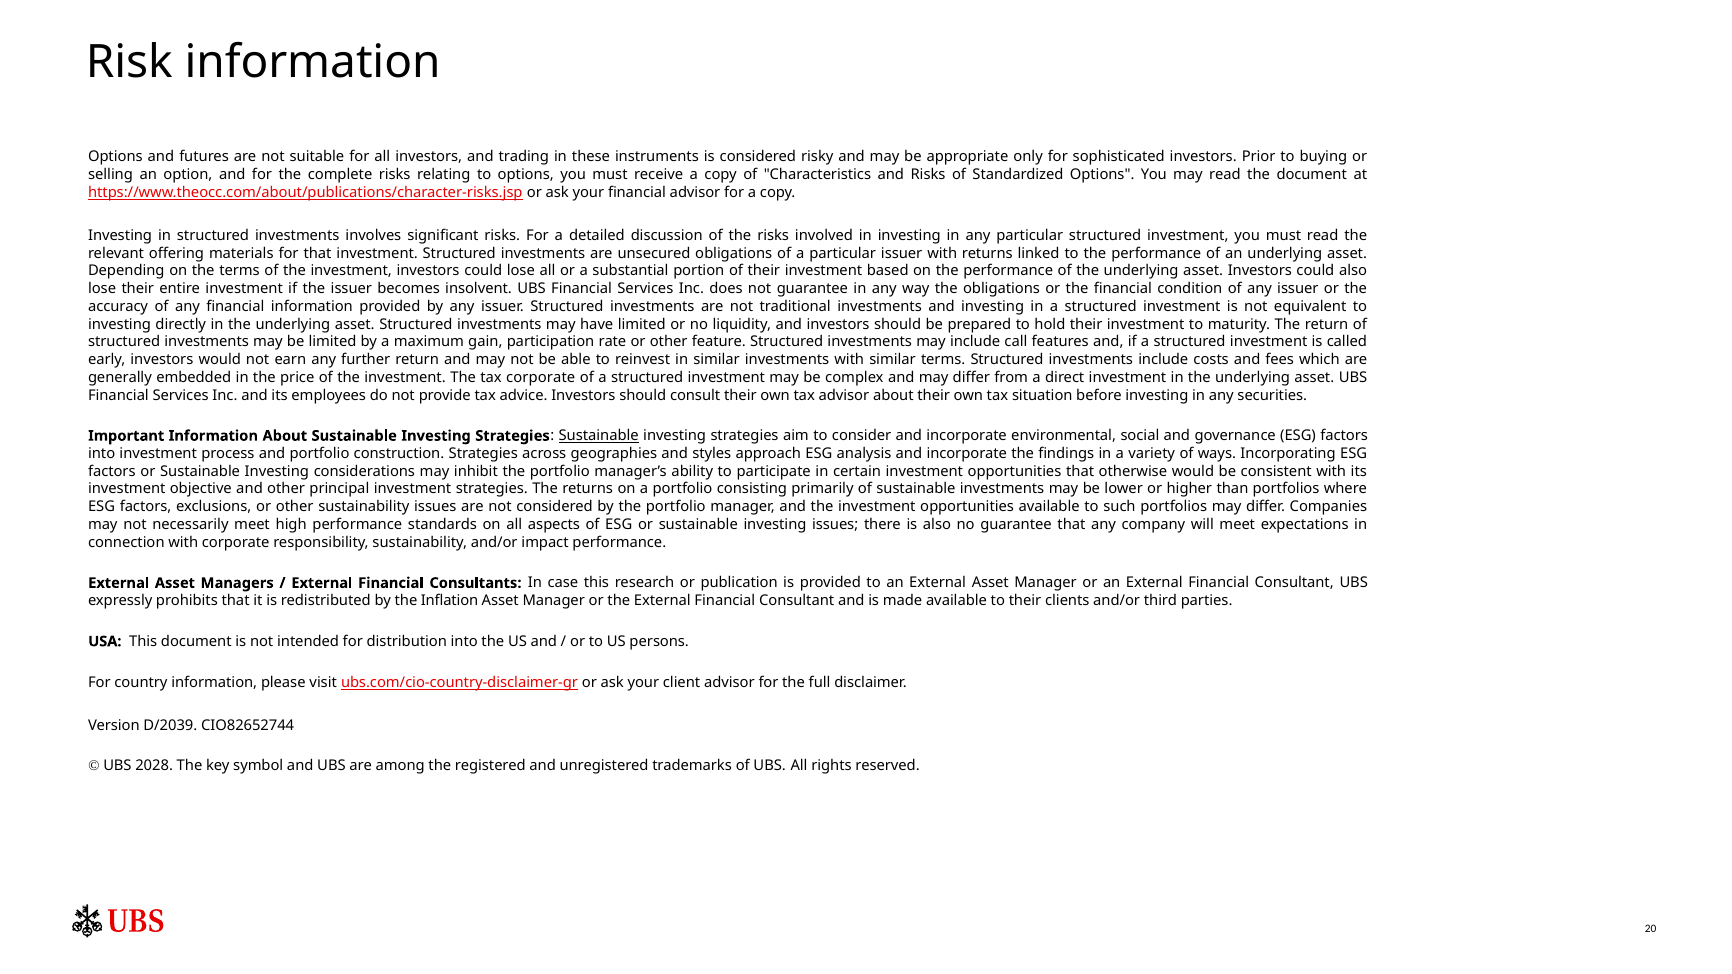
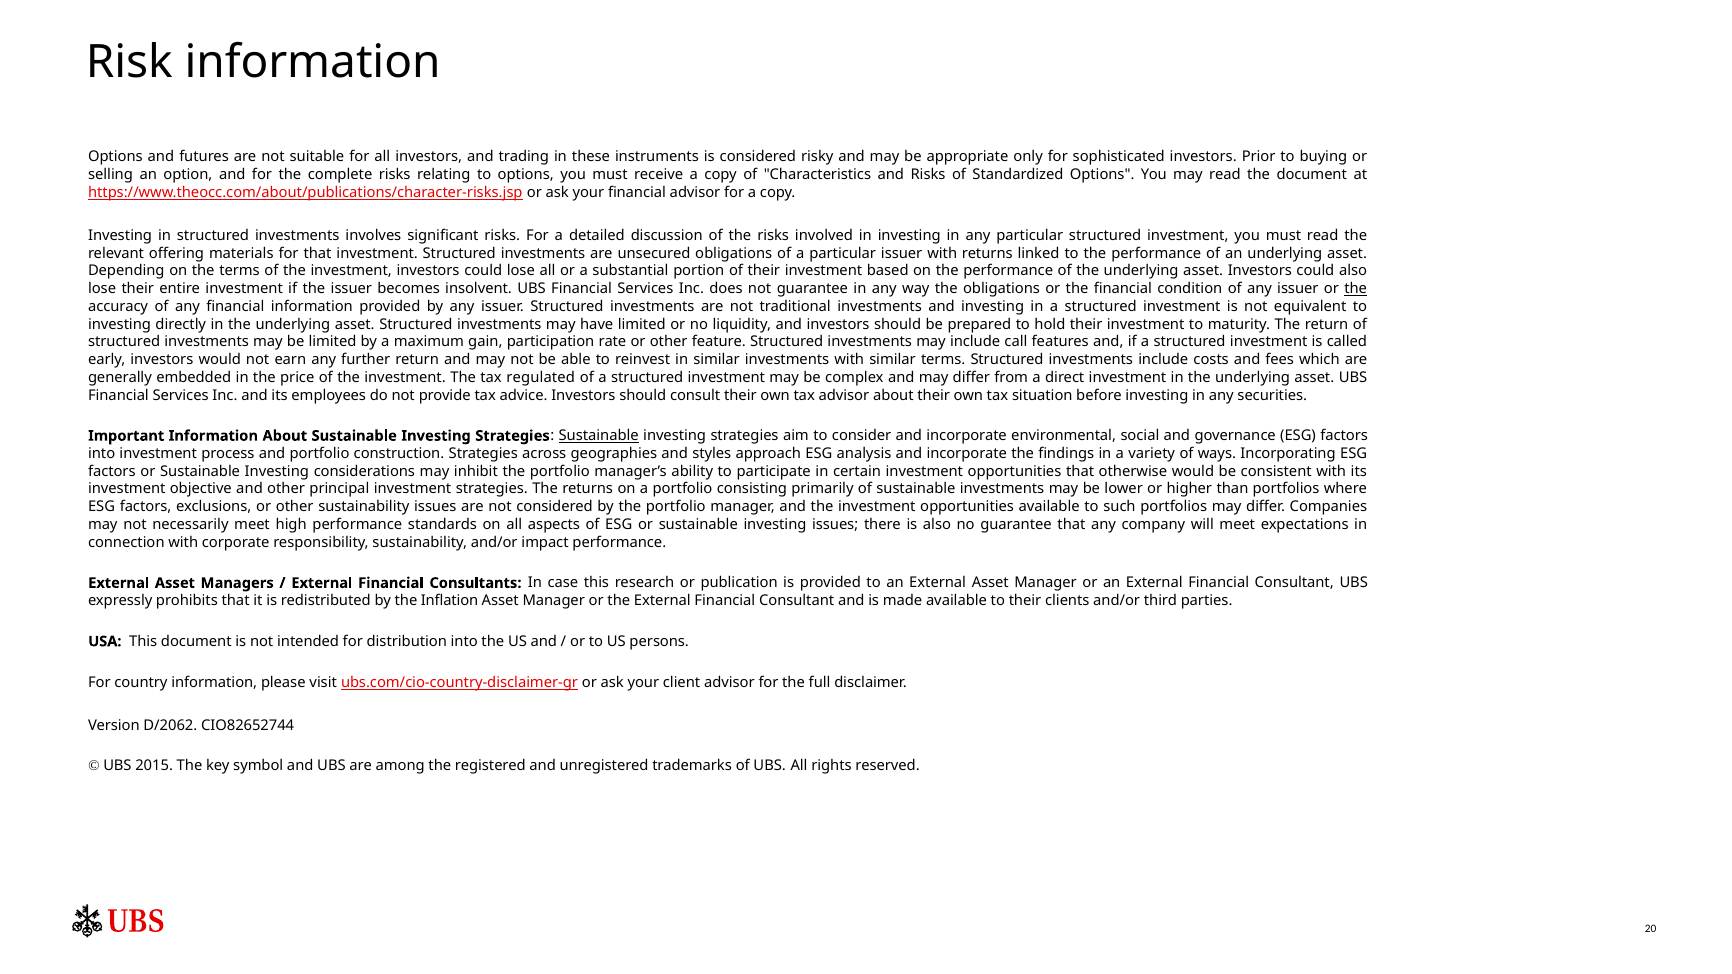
the at (1356, 289) underline: none -> present
tax corporate: corporate -> regulated
D/2039: D/2039 -> D/2062
2028: 2028 -> 2015
